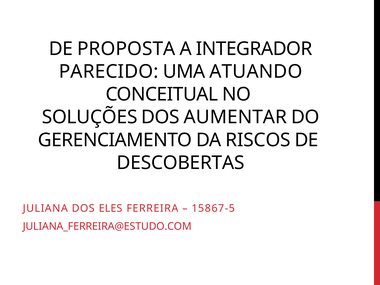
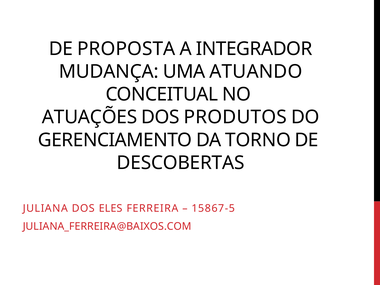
PARECIDO: PARECIDO -> MUDANÇA
SOLUÇÕES: SOLUÇÕES -> ATUAÇÕES
AUMENTAR: AUMENTAR -> PRODUTOS
RISCOS: RISCOS -> TORNO
JULIANA_FERREIRA@ESTUDO.COM: JULIANA_FERREIRA@ESTUDO.COM -> JULIANA_FERREIRA@BAIXOS.COM
